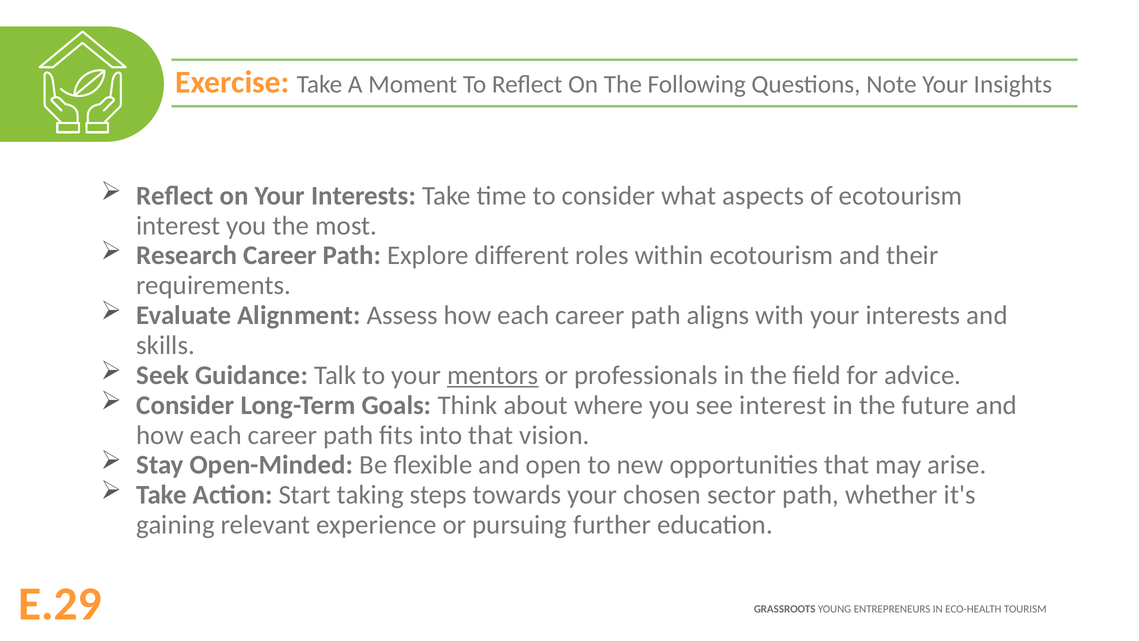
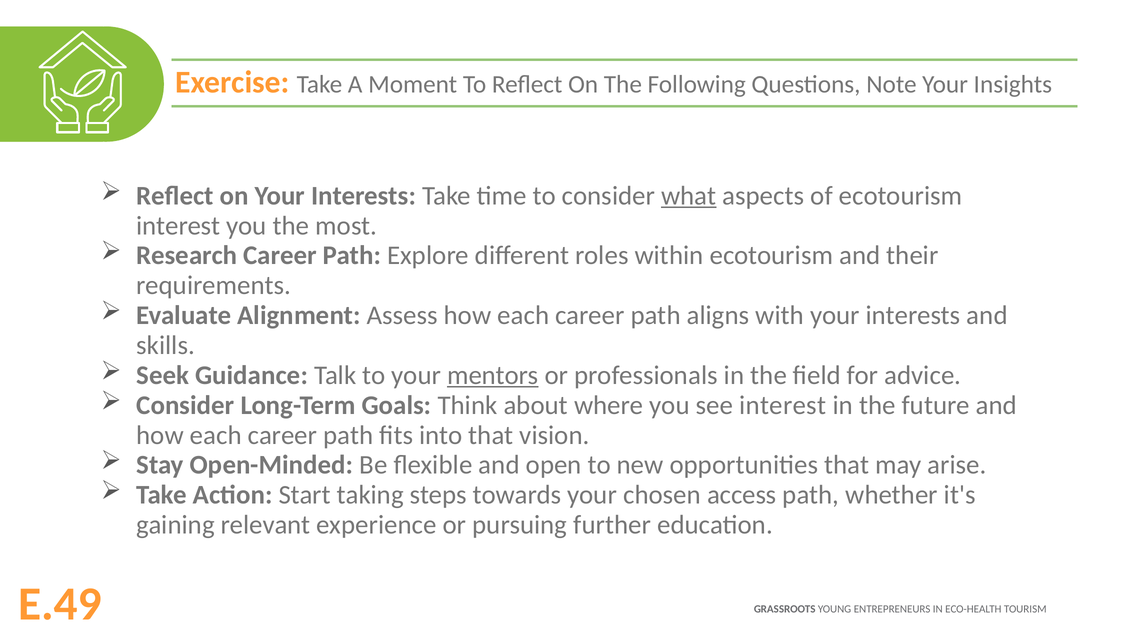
what underline: none -> present
sector: sector -> access
E.29: E.29 -> E.49
